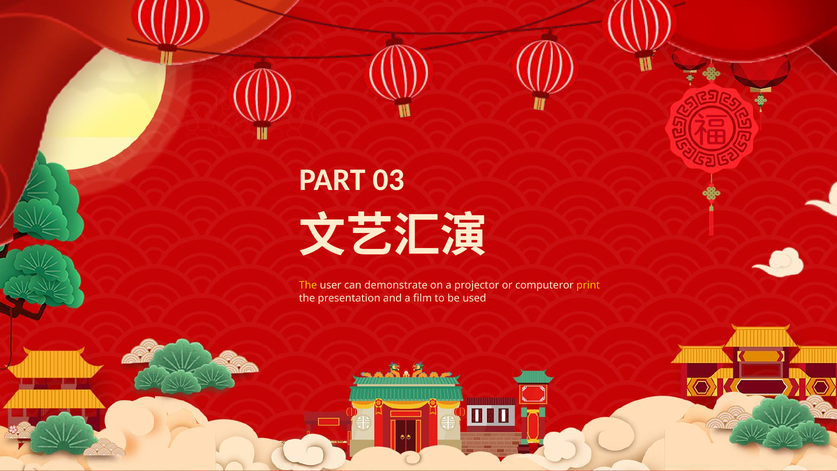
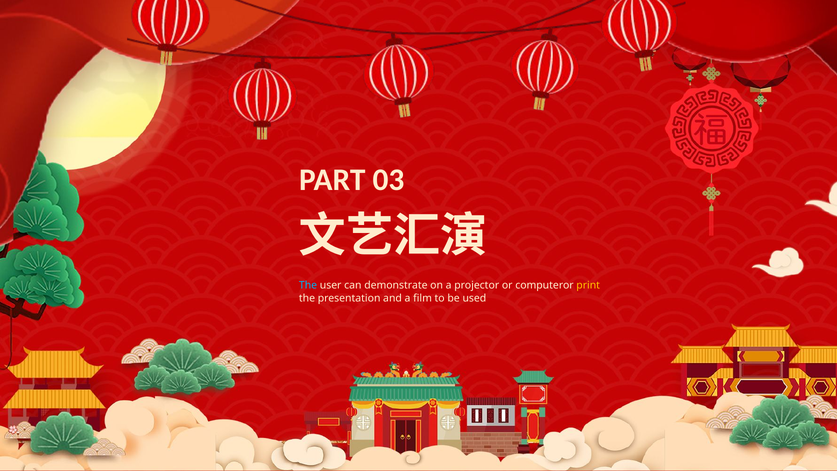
The at (308, 285) colour: yellow -> light blue
